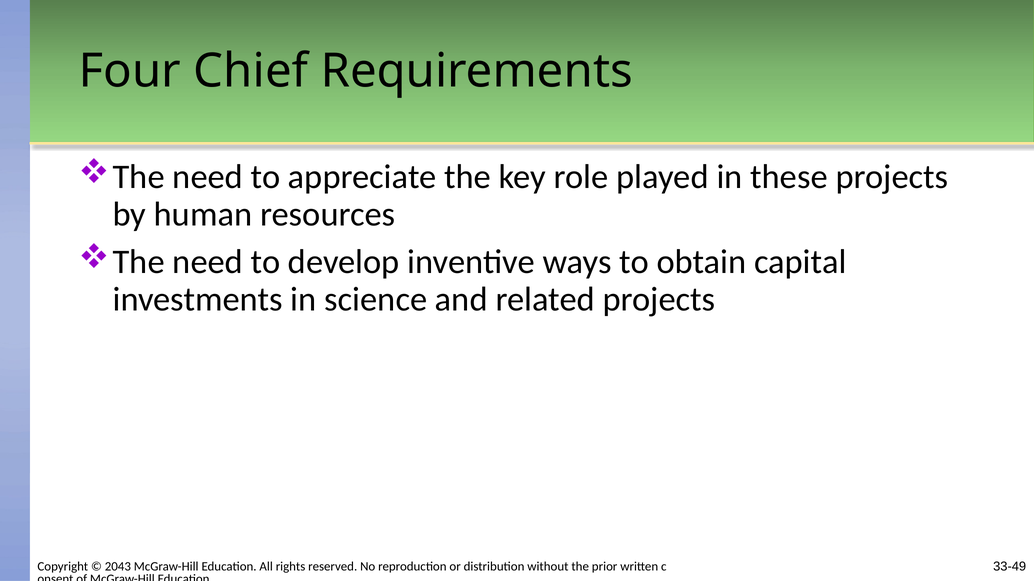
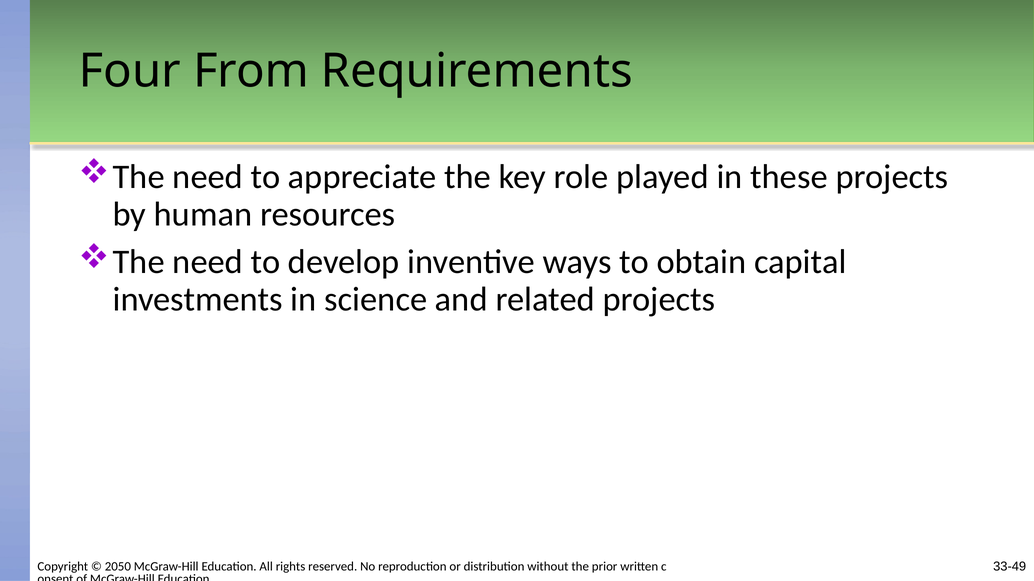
Chief: Chief -> From
2043: 2043 -> 2050
